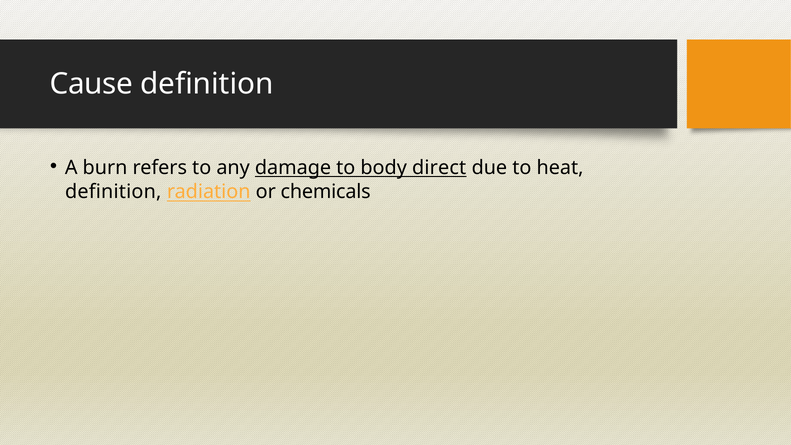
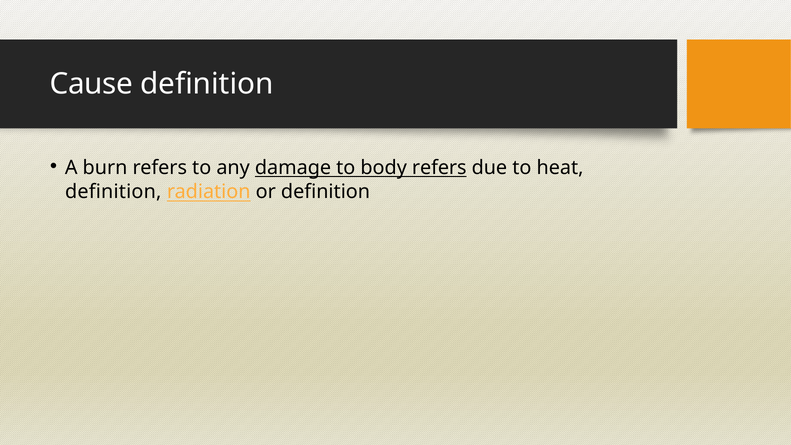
body direct: direct -> refers
or chemicals: chemicals -> definition
